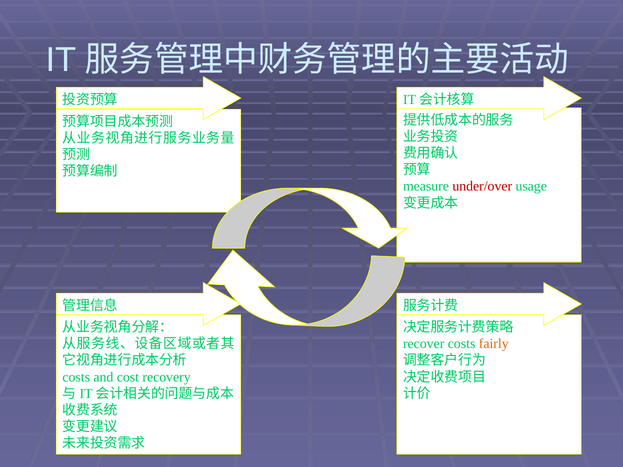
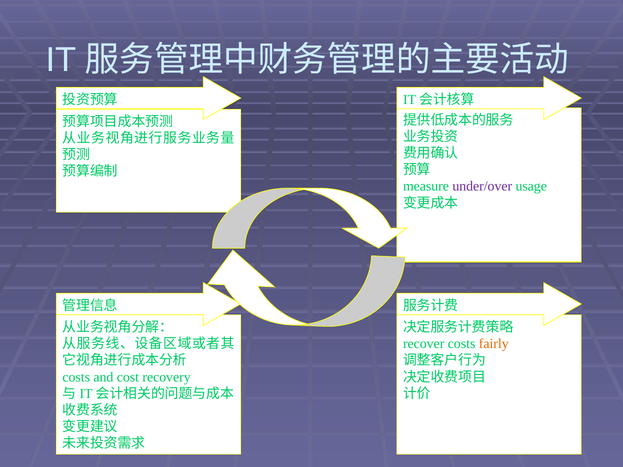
under/over colour: red -> purple
